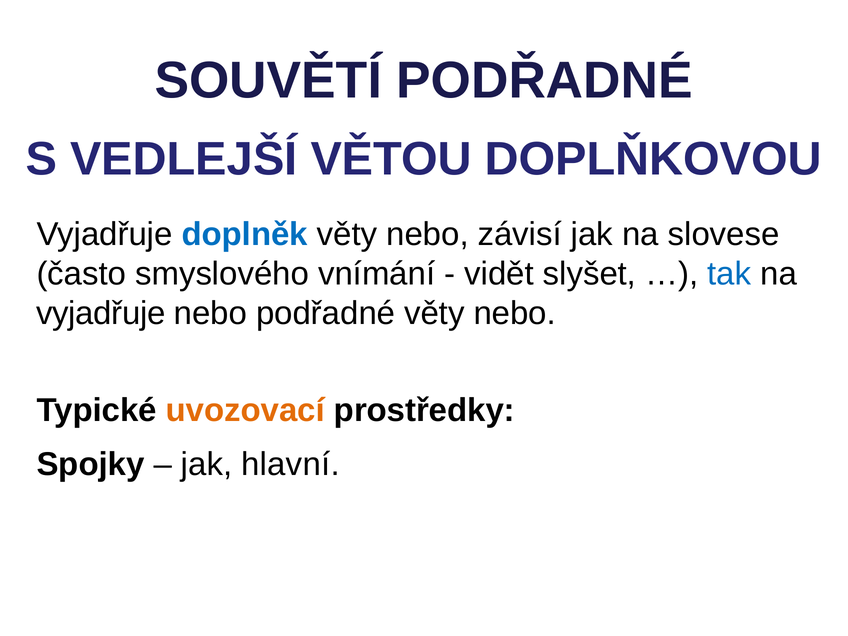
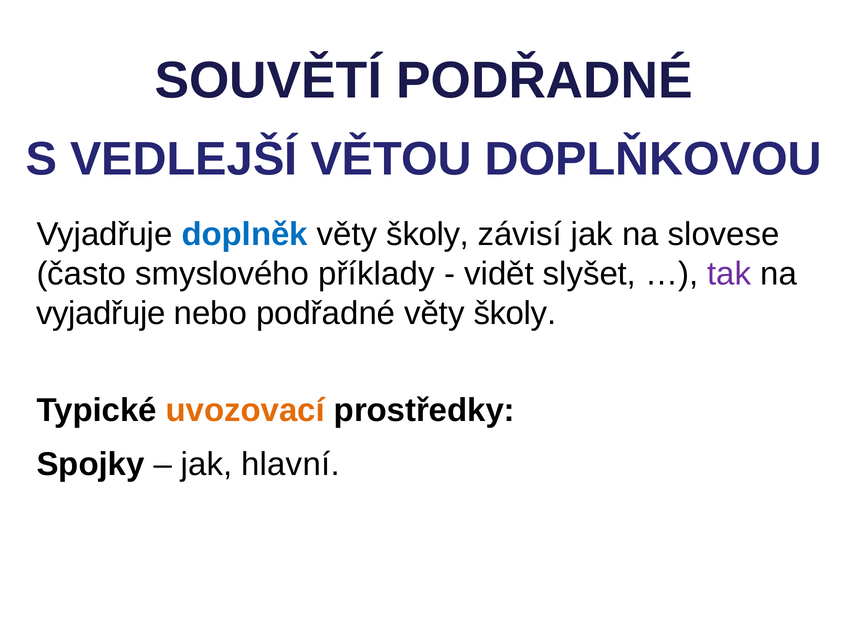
doplněk věty nebo: nebo -> školy
vnímání: vnímání -> příklady
tak colour: blue -> purple
nebo at (515, 314): nebo -> školy
